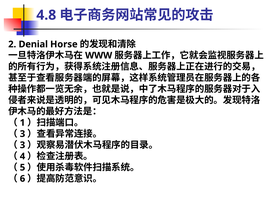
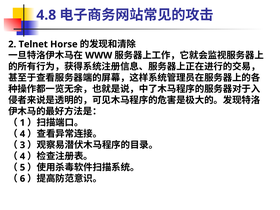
Denial: Denial -> Telnet
3 at (22, 134): 3 -> 4
